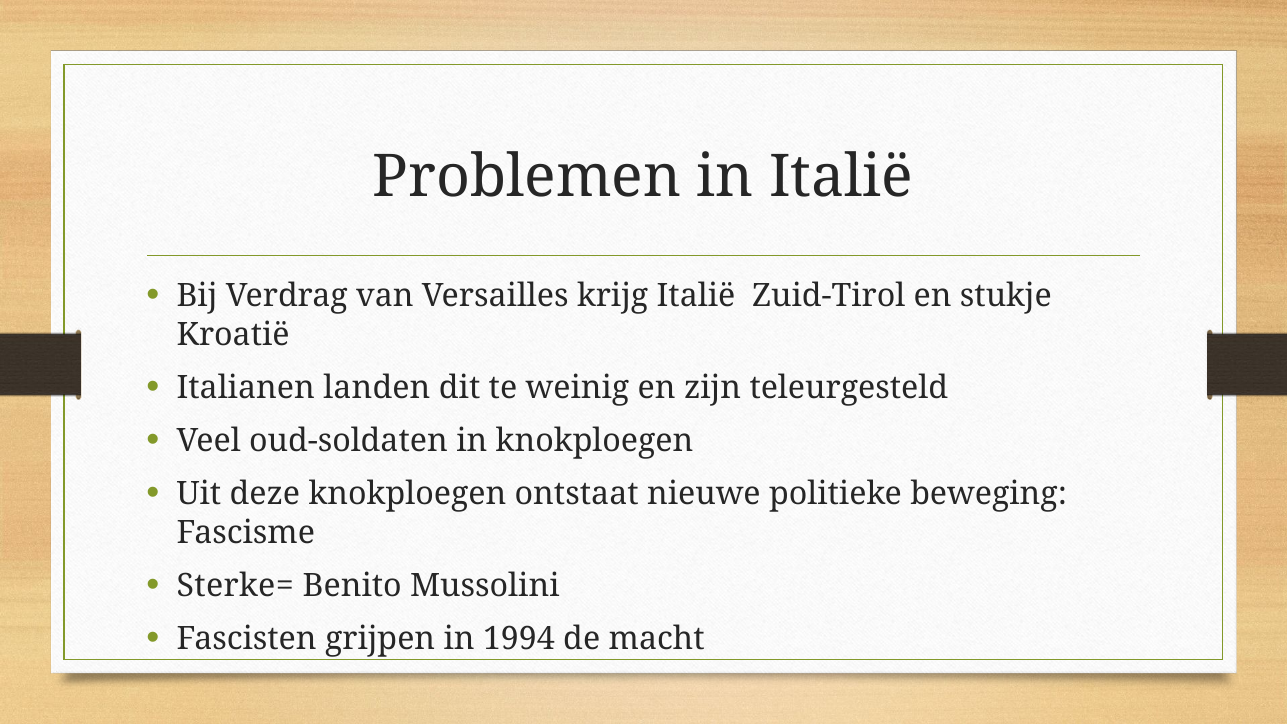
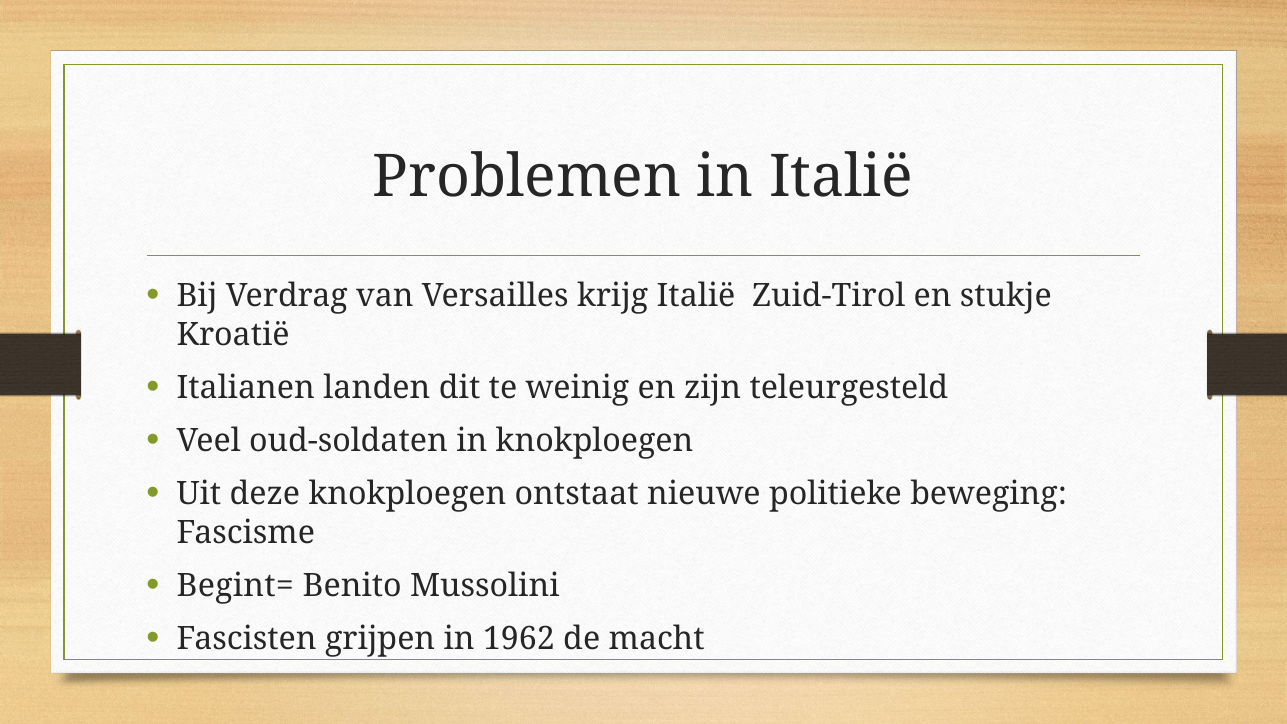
Sterke=: Sterke= -> Begint=
1994: 1994 -> 1962
